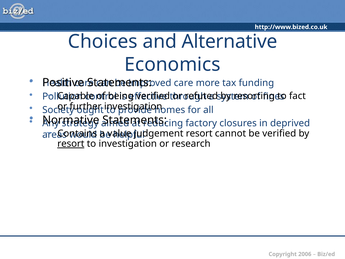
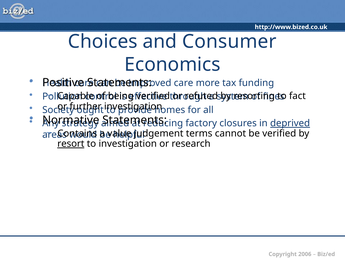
Alternative: Alternative -> Consumer
deprived underline: none -> present
judgement resort: resort -> terms
